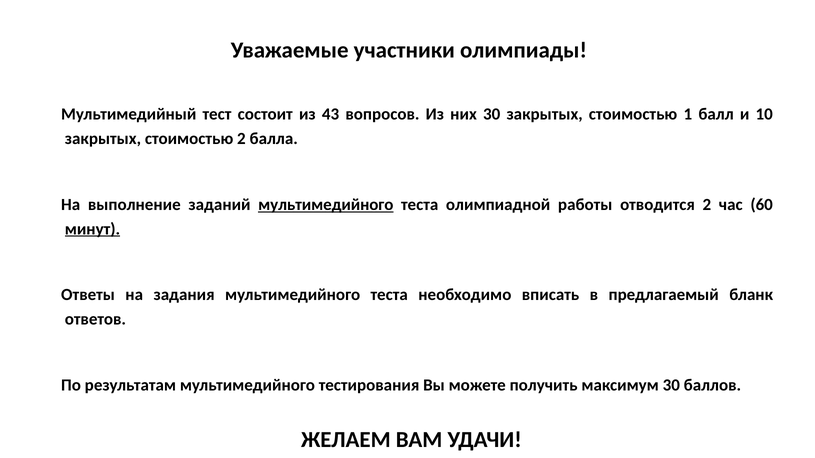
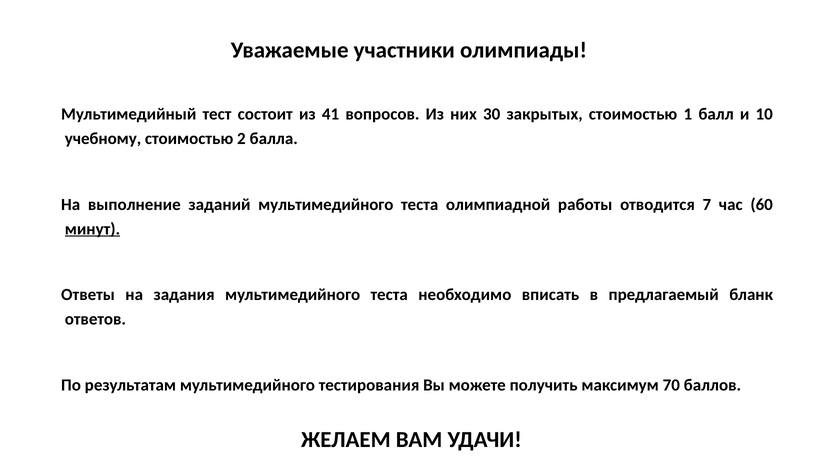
43: 43 -> 41
закрытых at (103, 139): закрытых -> учебному
мультимедийного at (326, 205) underline: present -> none
отводится 2: 2 -> 7
максимум 30: 30 -> 70
